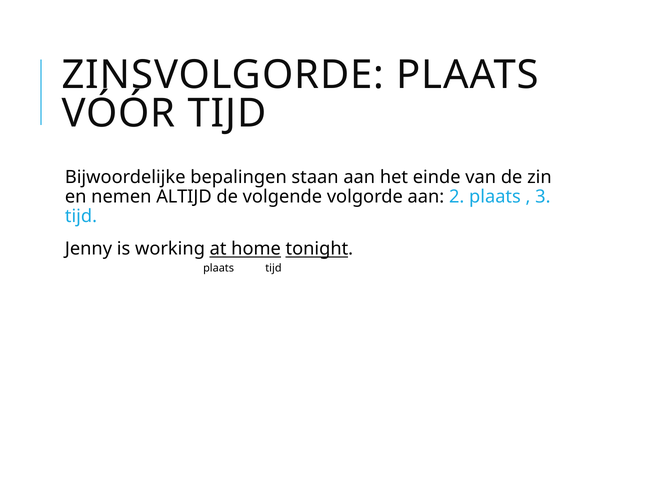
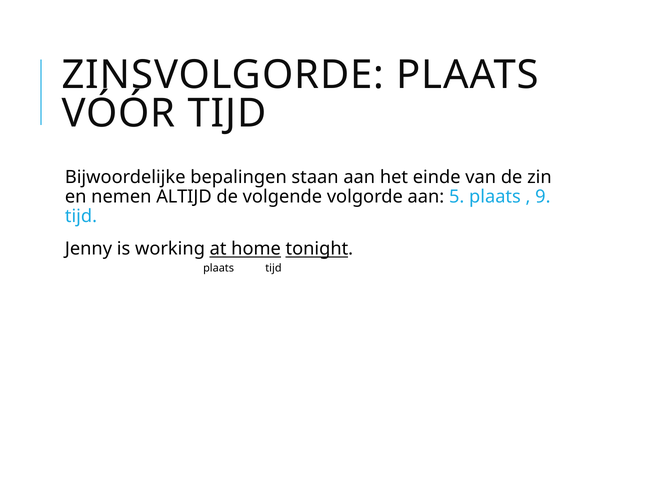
2: 2 -> 5
3: 3 -> 9
